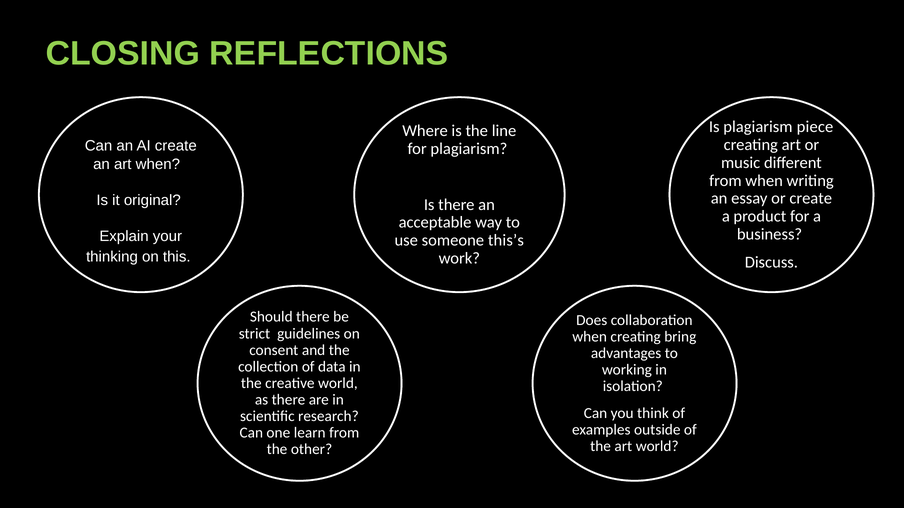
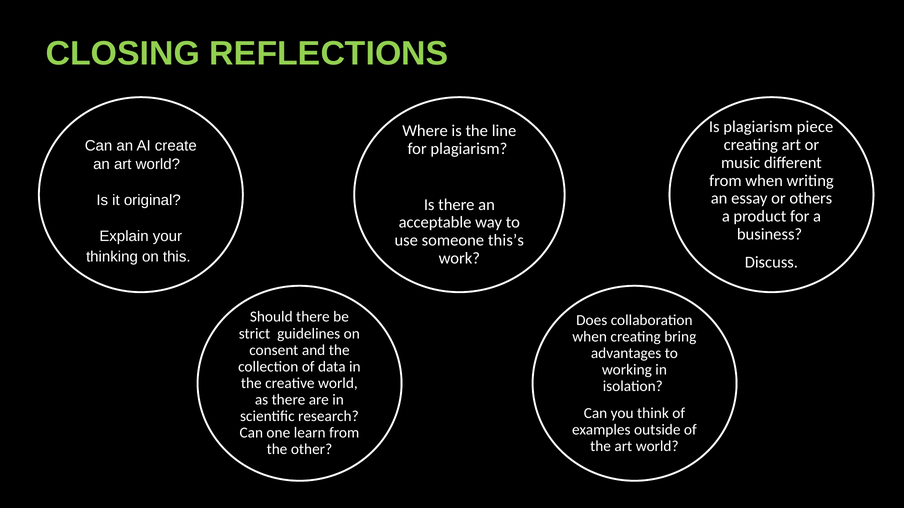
an art when: when -> world
or create: create -> others
